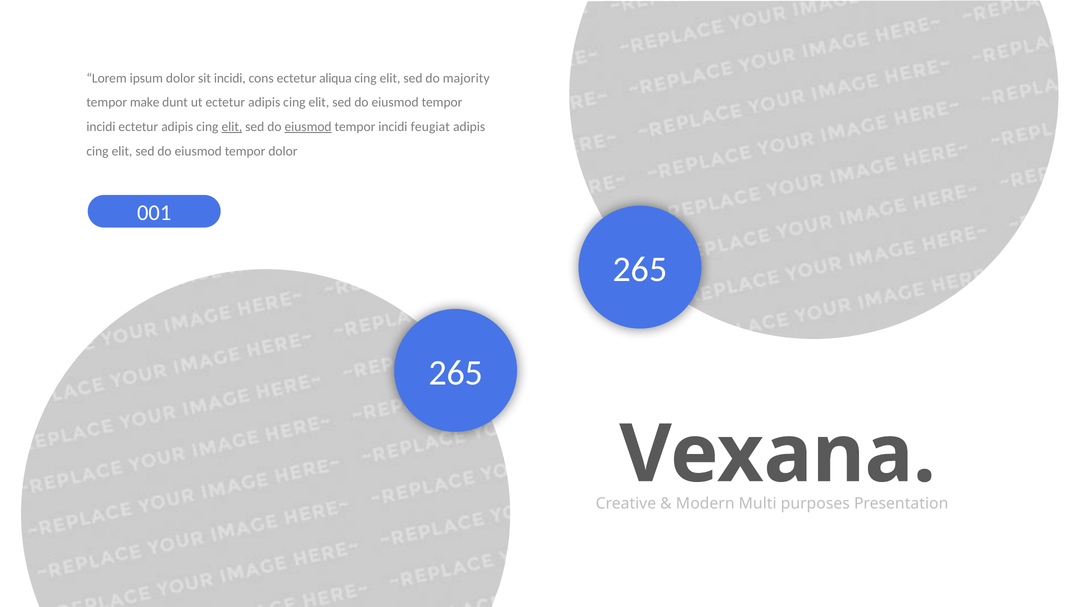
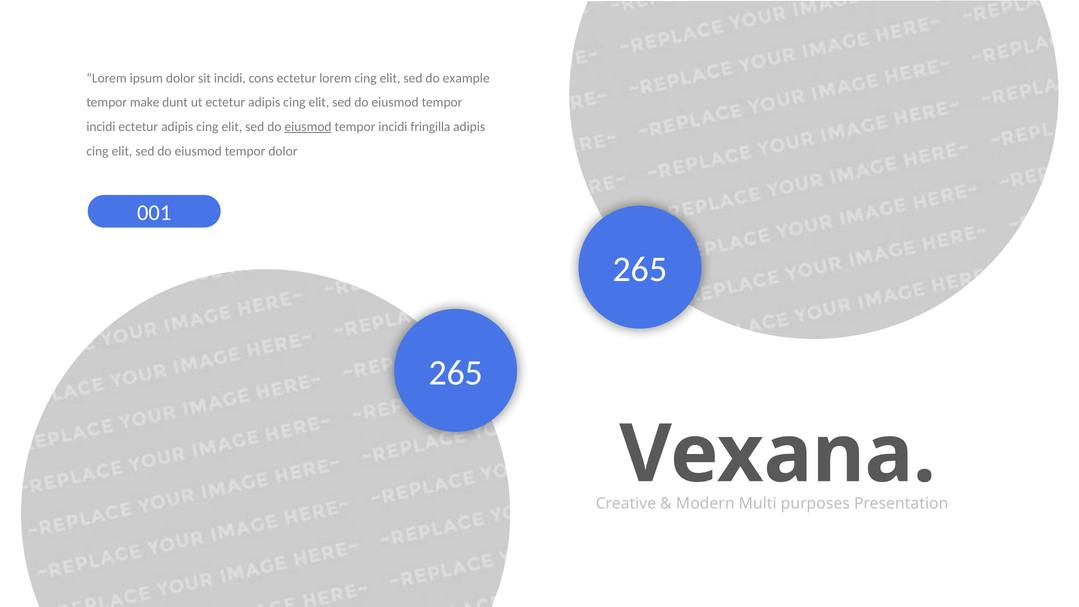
ectetur aliqua: aliqua -> lorem
majority: majority -> example
elit at (232, 127) underline: present -> none
feugiat: feugiat -> fringilla
